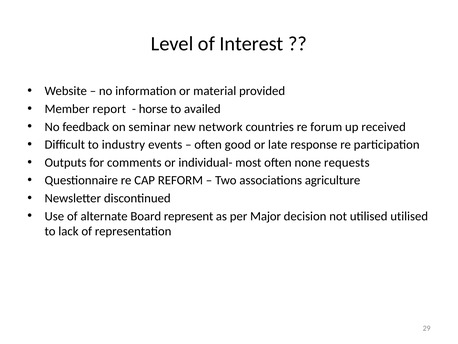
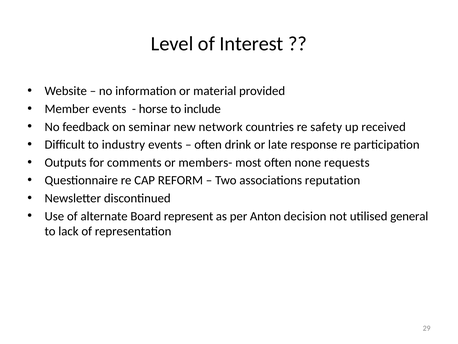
Member report: report -> events
availed: availed -> include
forum: forum -> safety
good: good -> drink
individual-: individual- -> members-
agriculture: agriculture -> reputation
Major: Major -> Anton
utilised utilised: utilised -> general
